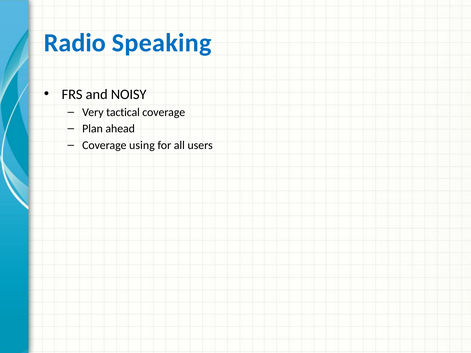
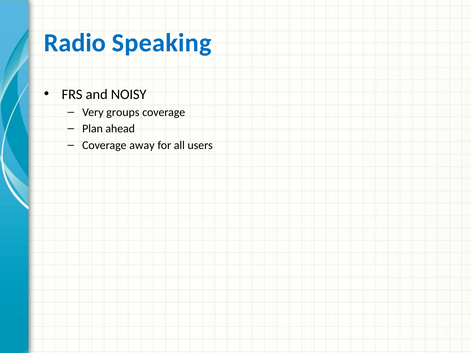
tactical: tactical -> groups
using: using -> away
